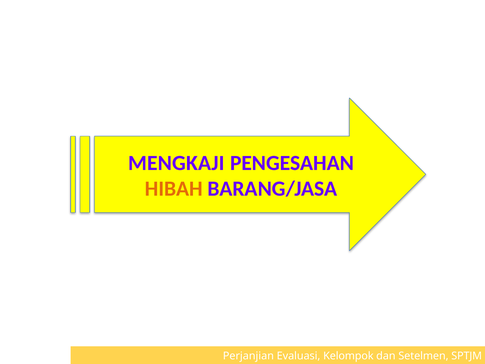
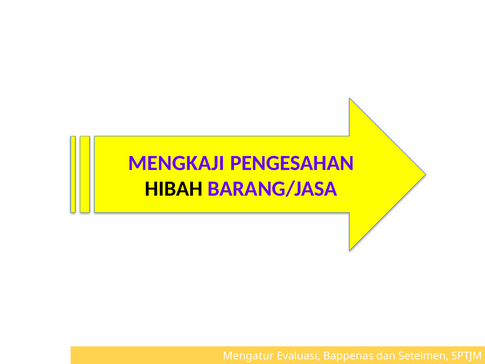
HIBAH colour: orange -> black
Perjanjian: Perjanjian -> Mengatur
Kelompok: Kelompok -> Bappenas
